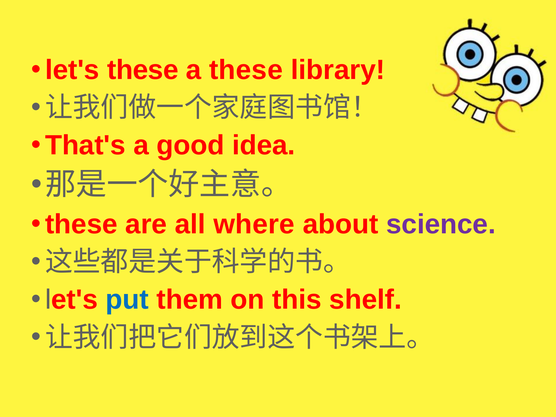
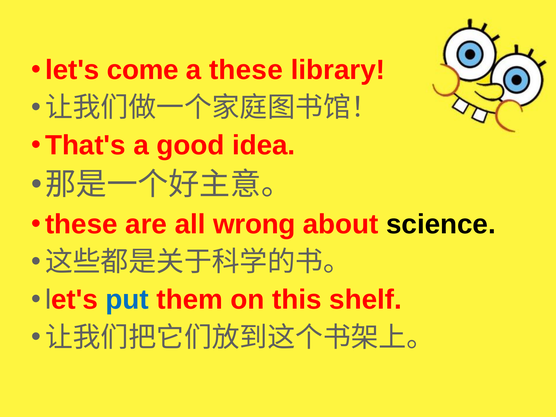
let's these: these -> come
where: where -> wrong
science colour: purple -> black
